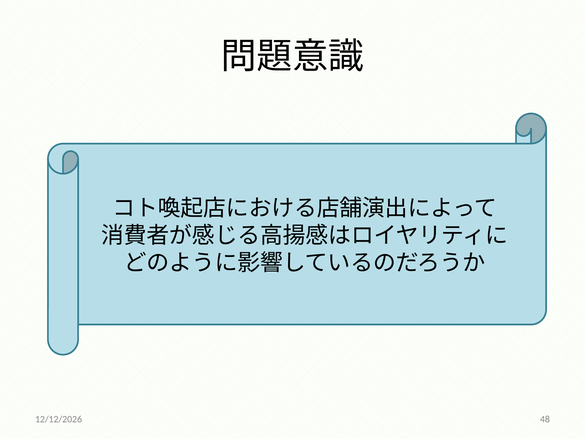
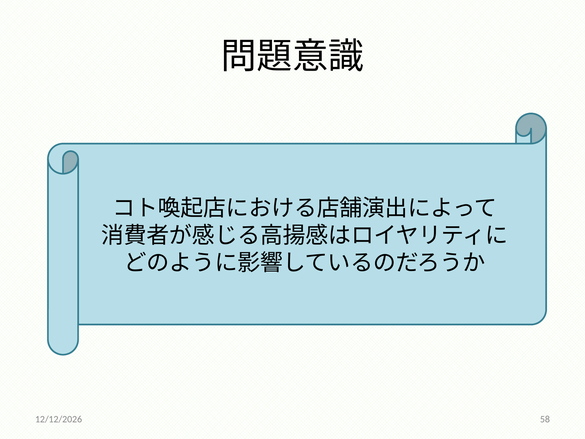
48: 48 -> 58
